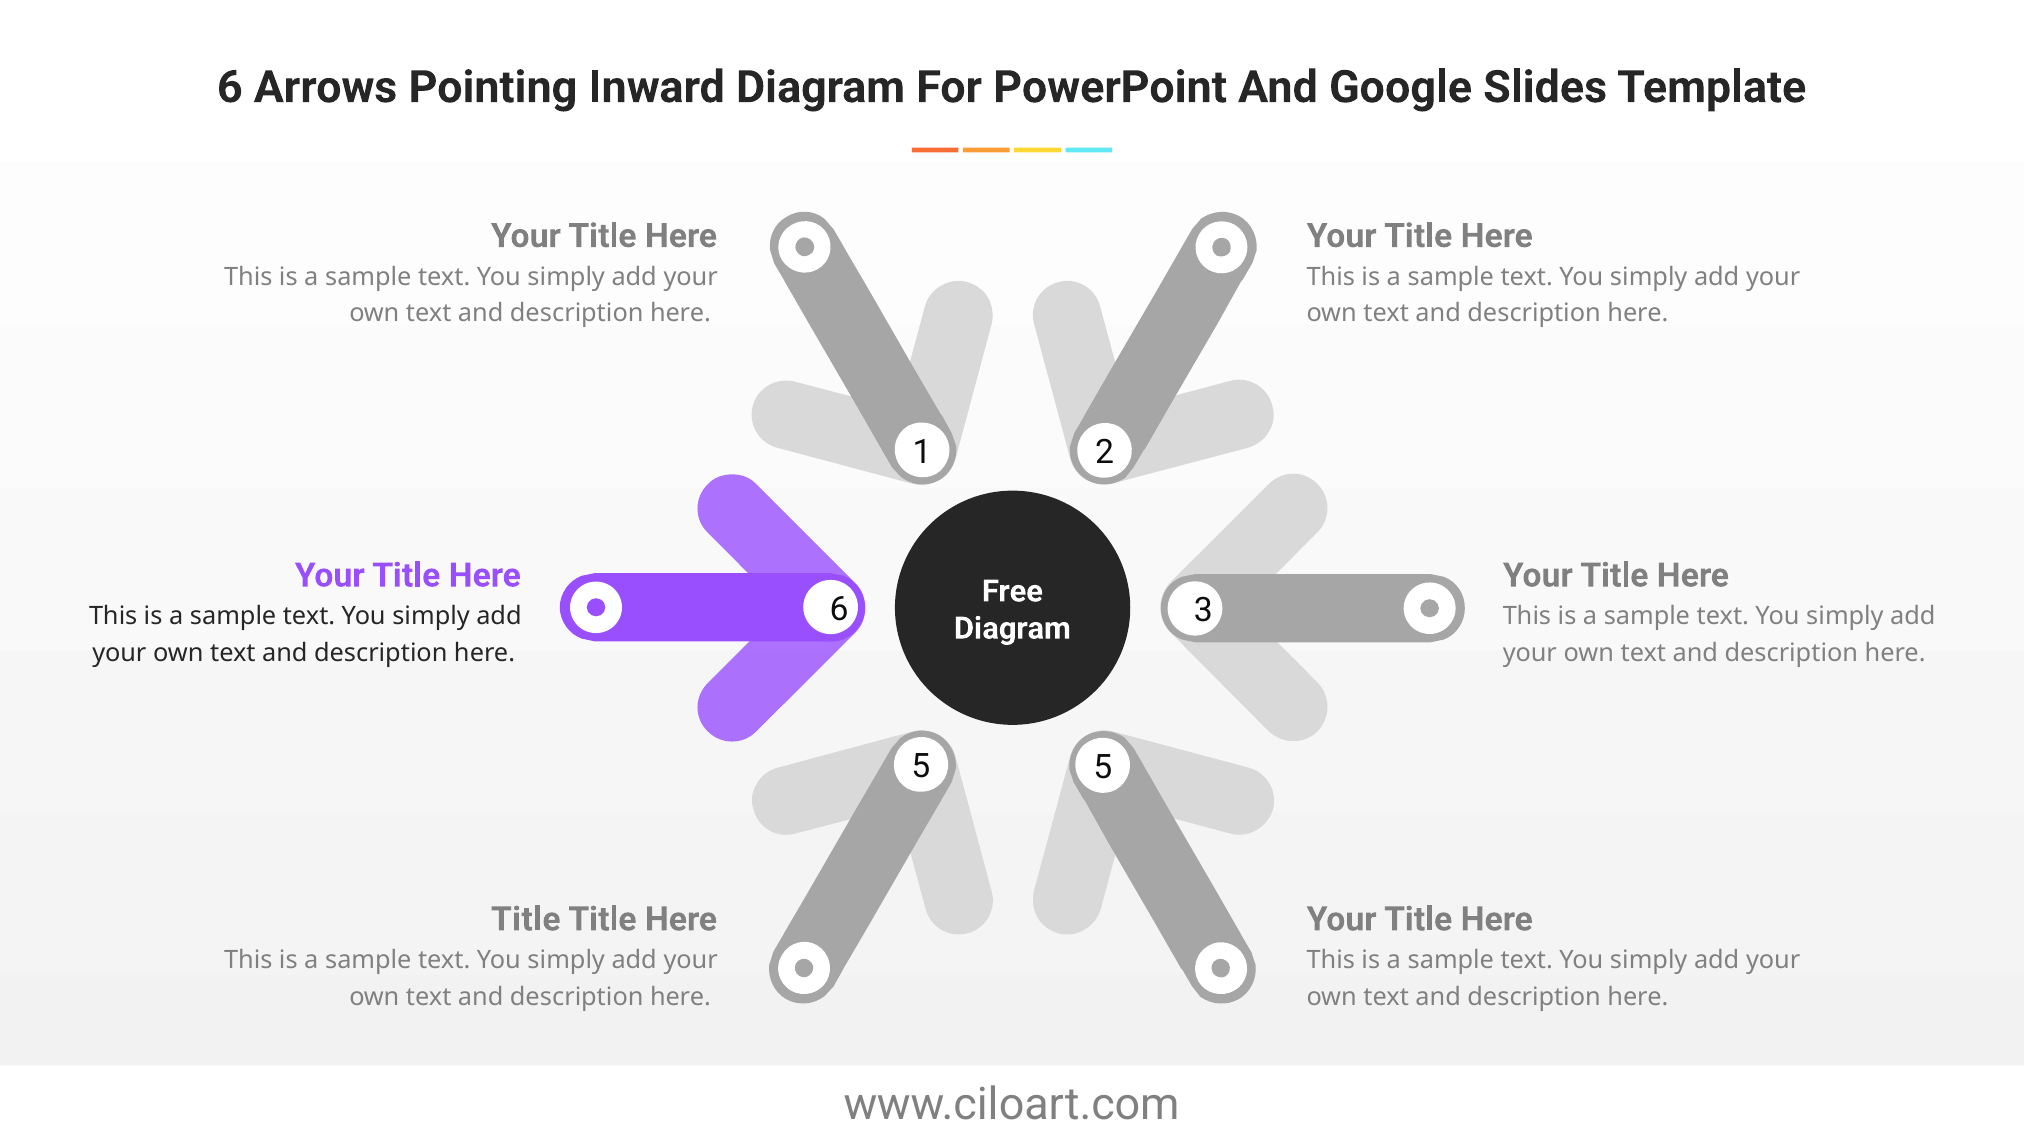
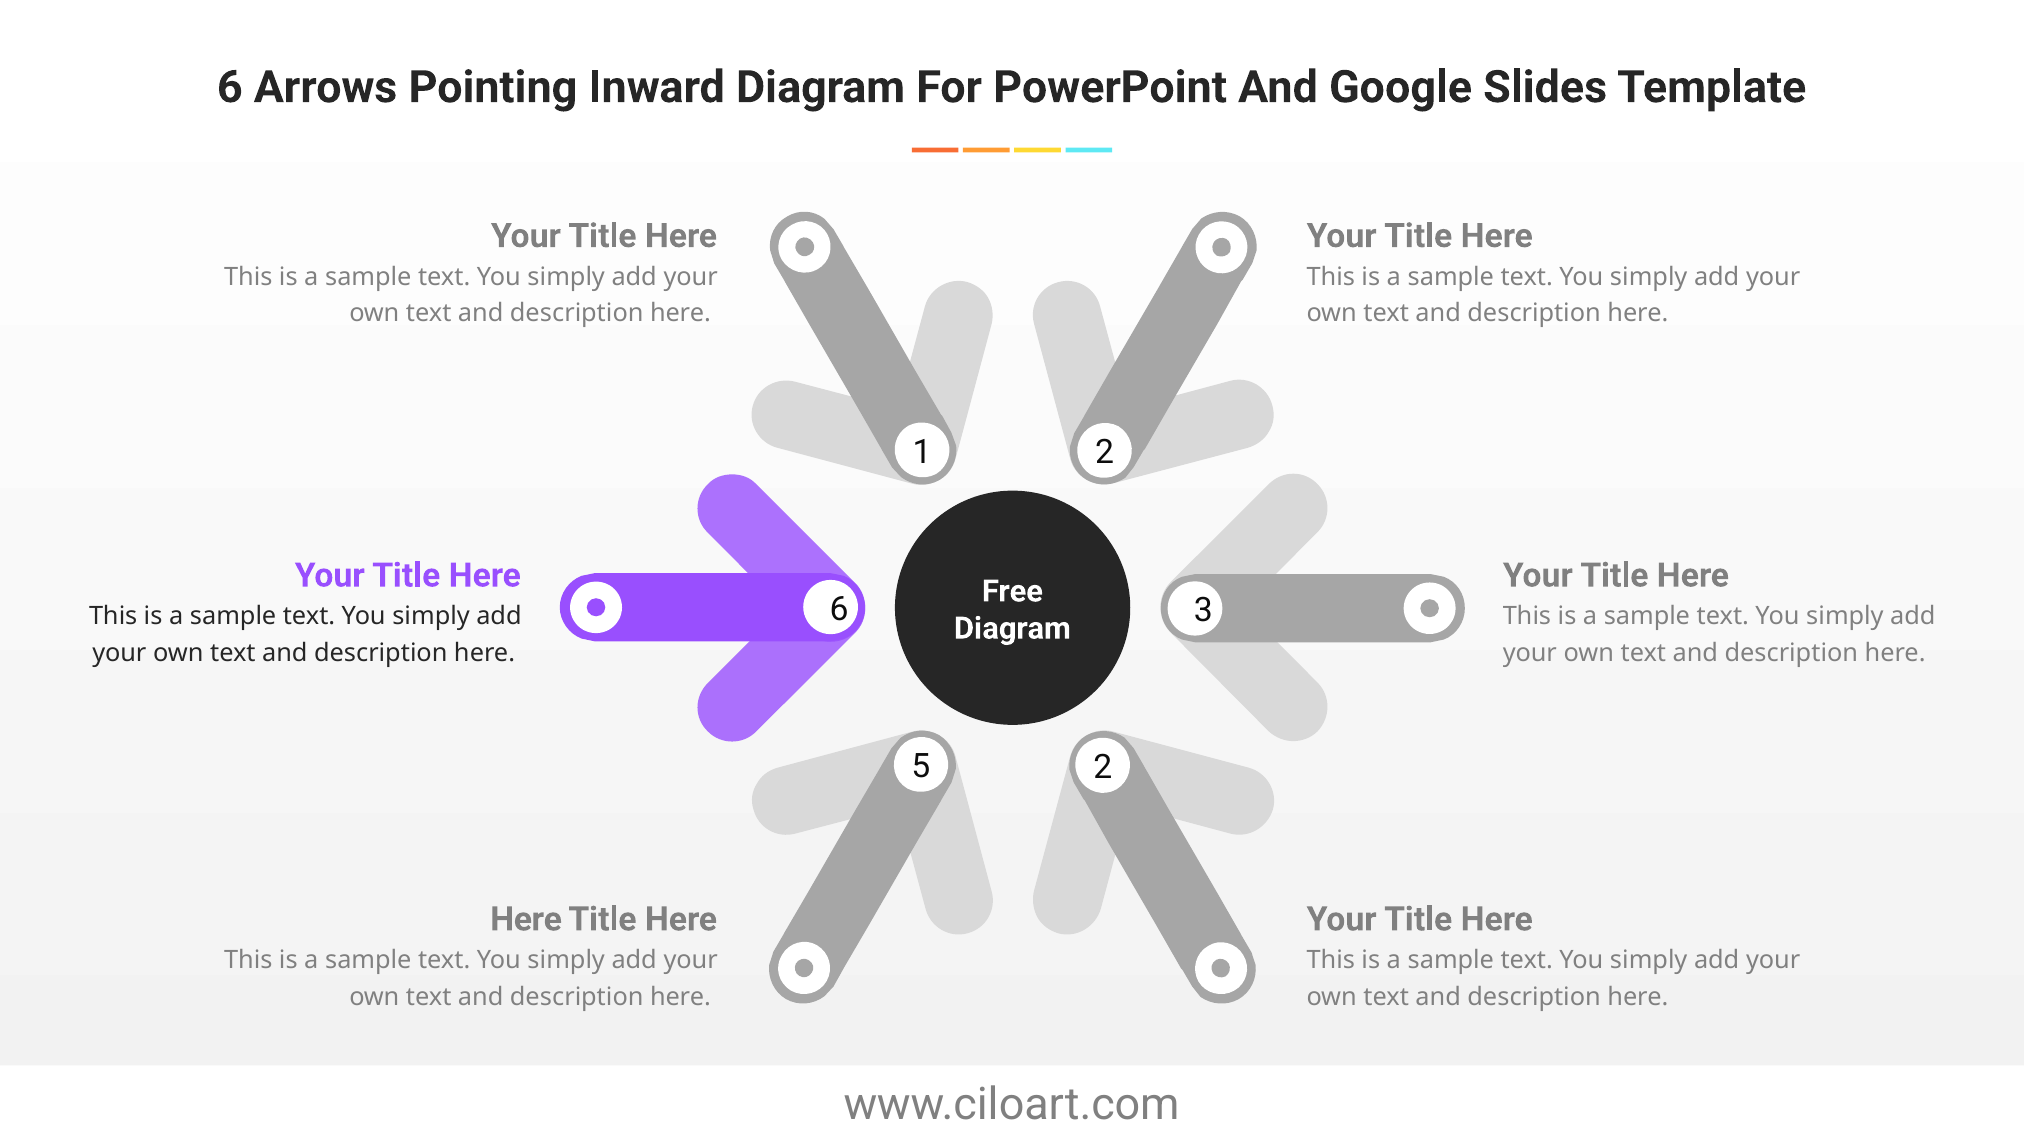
5 5: 5 -> 2
Title at (526, 920): Title -> Here
